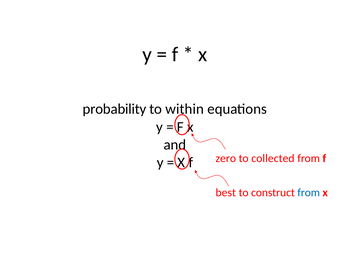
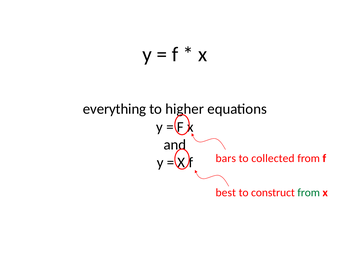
probability: probability -> everything
within: within -> higher
zero: zero -> bars
from at (309, 193) colour: blue -> green
